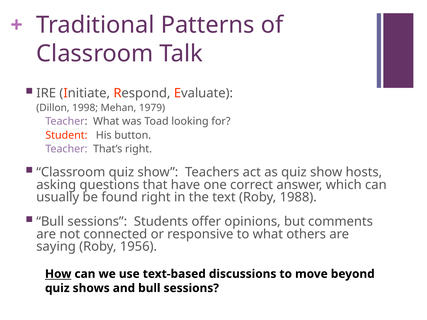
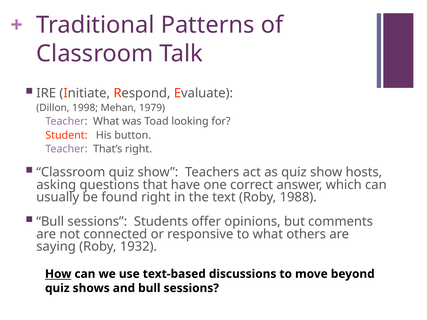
1956: 1956 -> 1932
